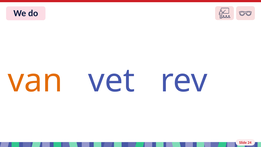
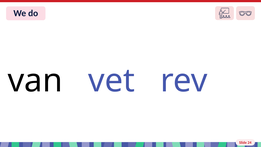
van colour: orange -> black
